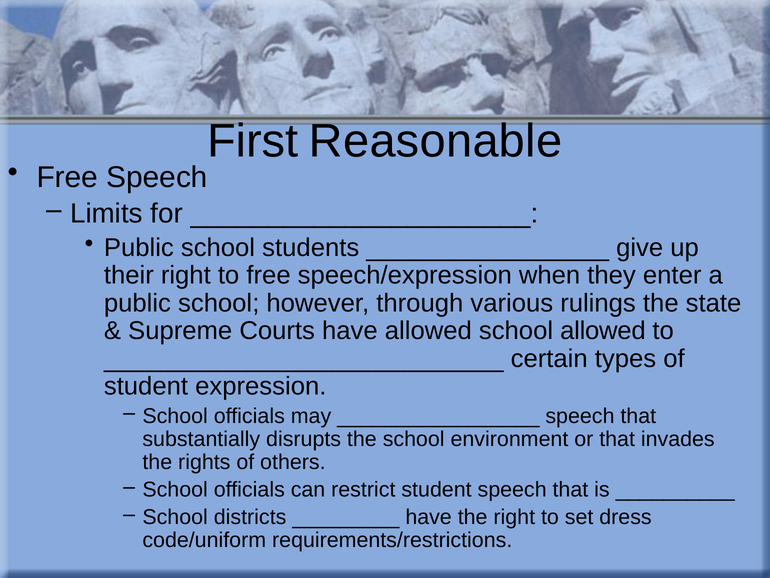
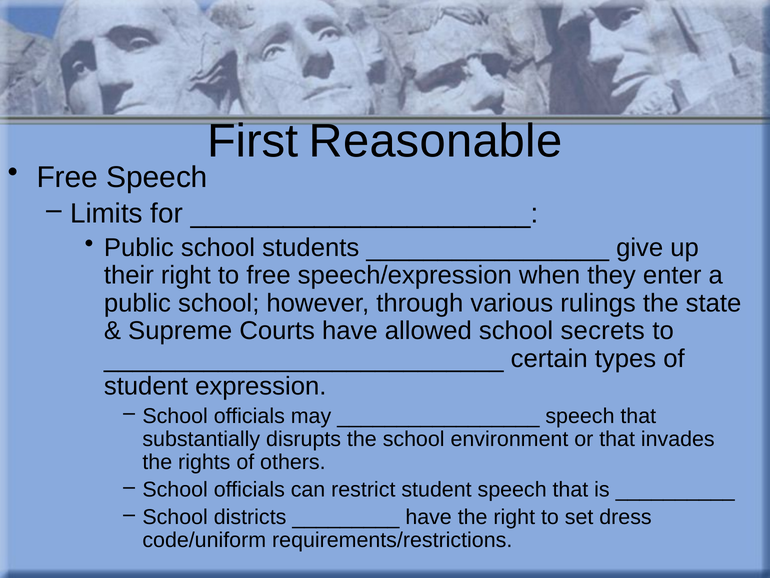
school allowed: allowed -> secrets
